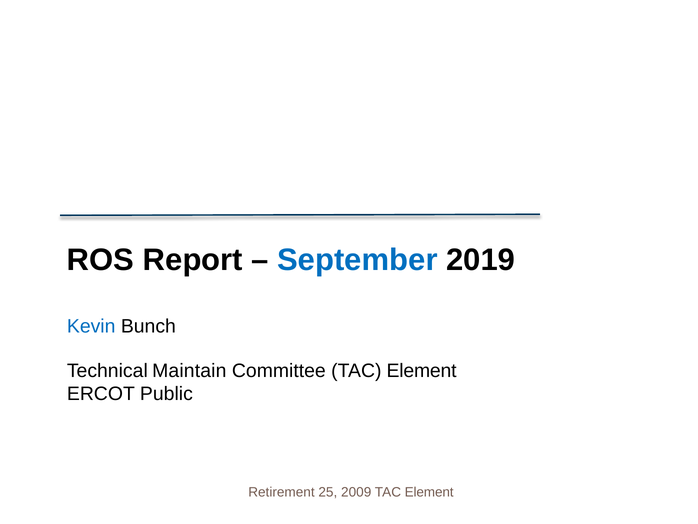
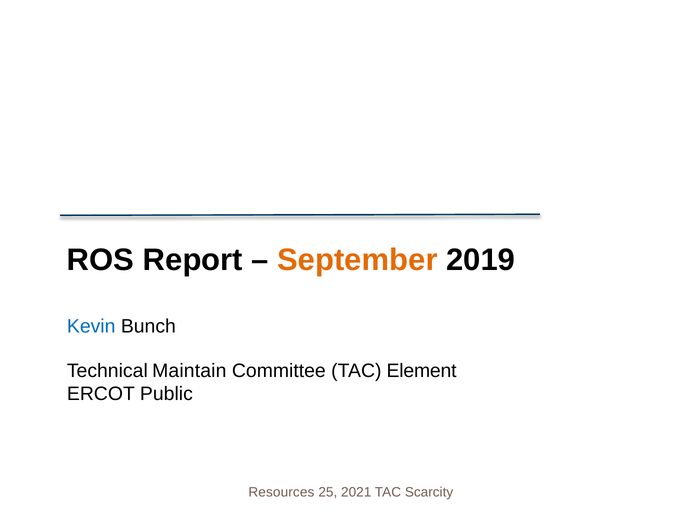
September colour: blue -> orange
Retirement: Retirement -> Resources
2009: 2009 -> 2021
Element at (429, 492): Element -> Scarcity
